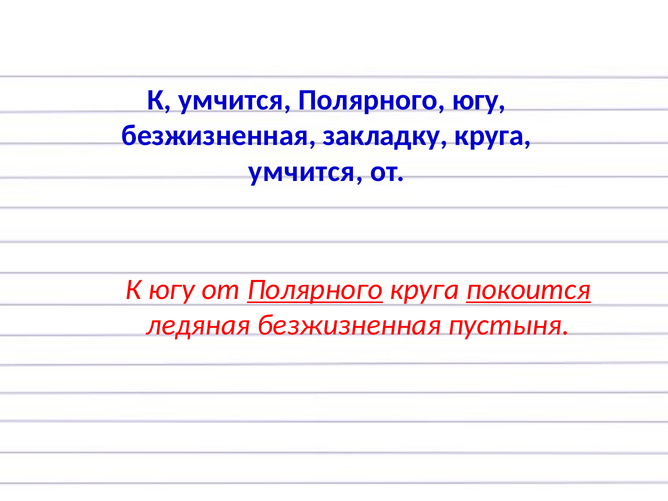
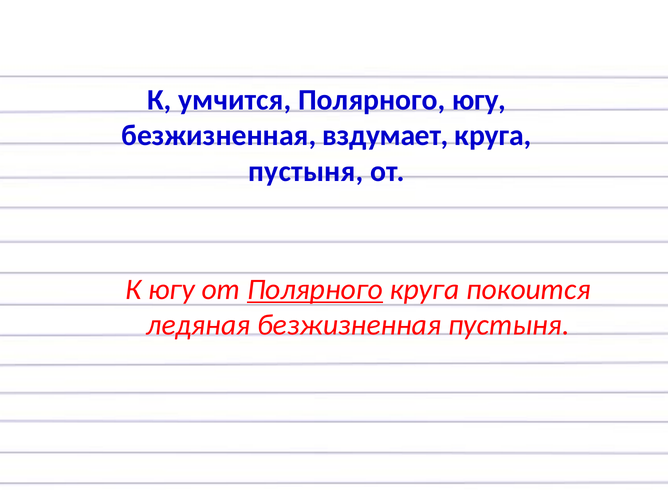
закладку: закладку -> вздумает
умчится at (306, 171): умчится -> пустыня
покоится underline: present -> none
